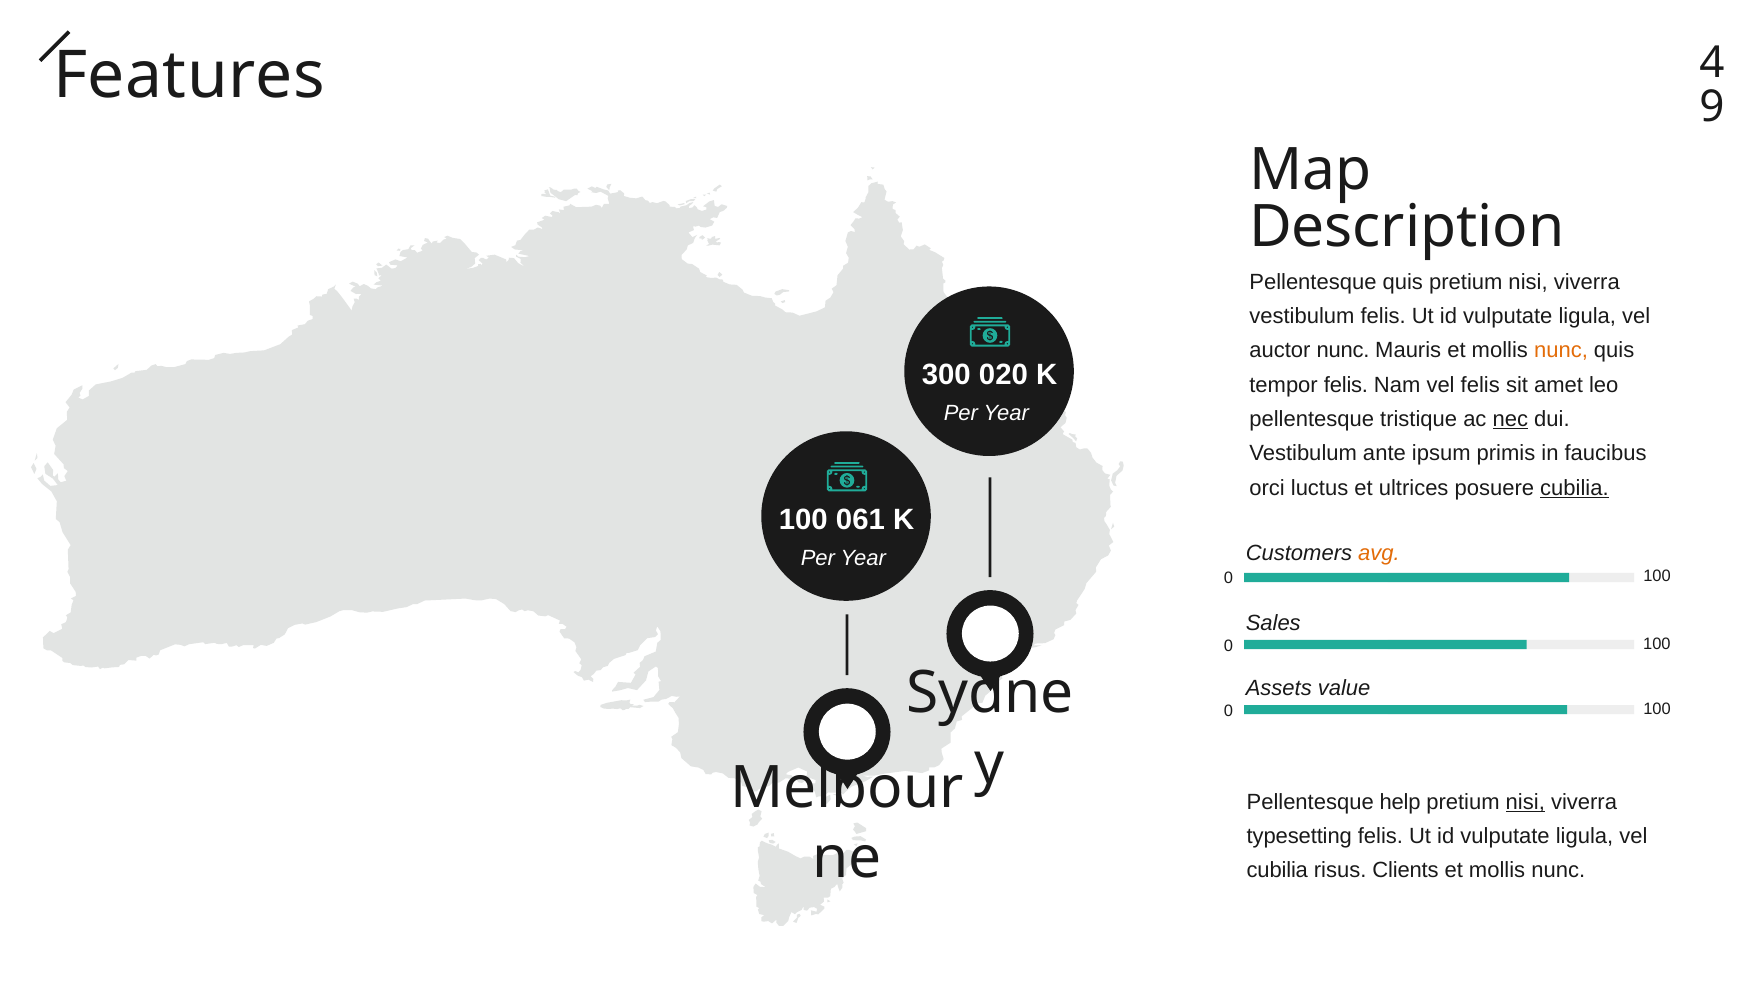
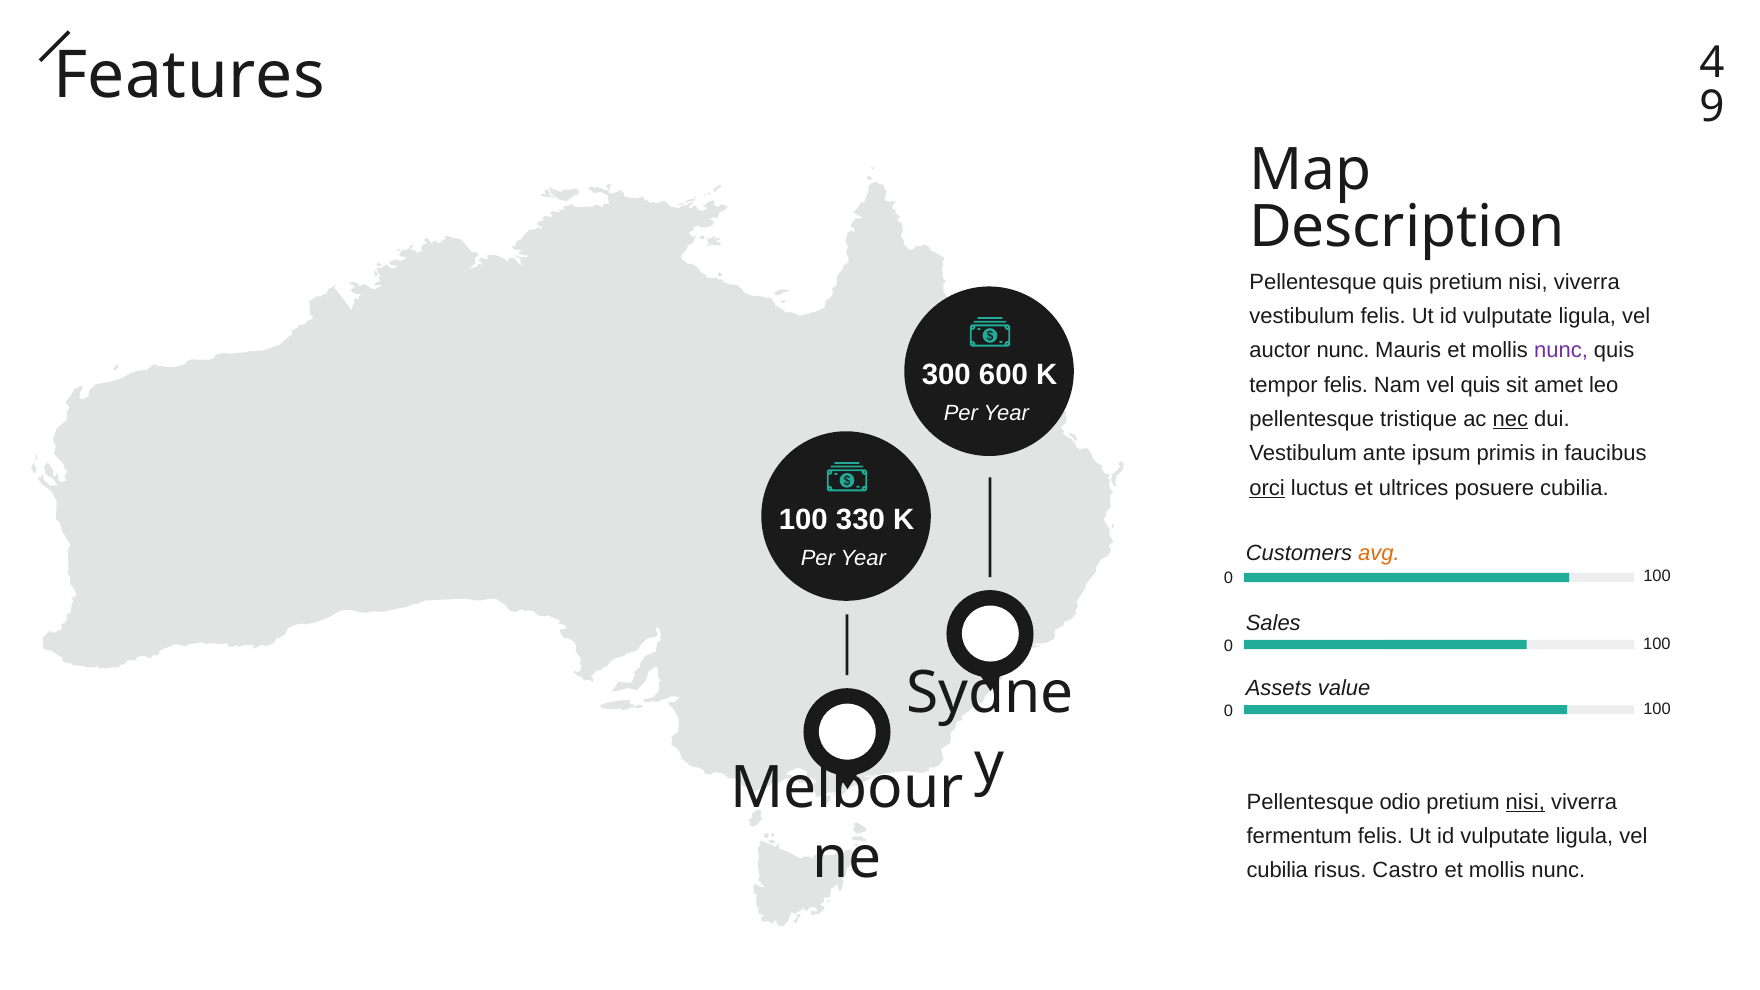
nunc at (1561, 351) colour: orange -> purple
020: 020 -> 600
vel felis: felis -> quis
orci underline: none -> present
cubilia at (1574, 488) underline: present -> none
061: 061 -> 330
help: help -> odio
typesetting: typesetting -> fermentum
Clients: Clients -> Castro
